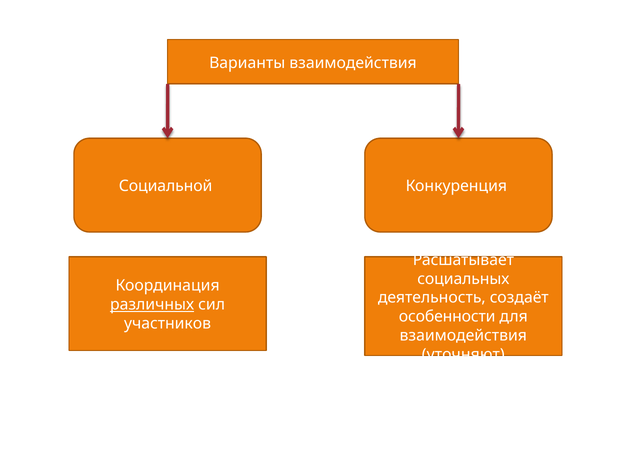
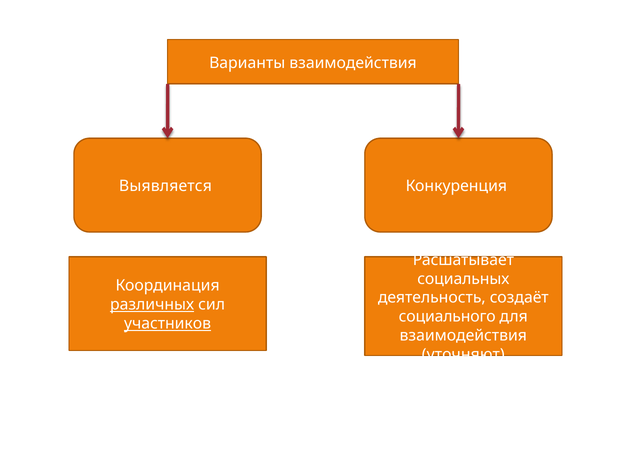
Социальной: Социальной -> Выявляется
особенности: особенности -> социального
участников underline: none -> present
